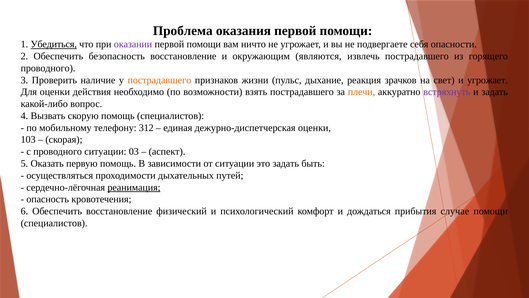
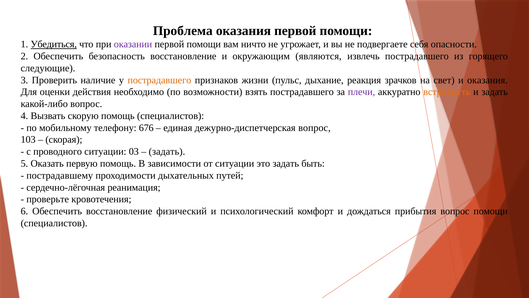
проводного at (48, 68): проводного -> следующие
и угрожает: угрожает -> оказания
плечи colour: orange -> purple
встряхнуть colour: purple -> orange
312: 312 -> 676
дежурно-диспетчерская оценки: оценки -> вопрос
аспект at (167, 151): аспект -> задать
осуществляться: осуществляться -> пострадавшему
реанимация underline: present -> none
опасность: опасность -> проверьте
прибытия случае: случае -> вопрос
